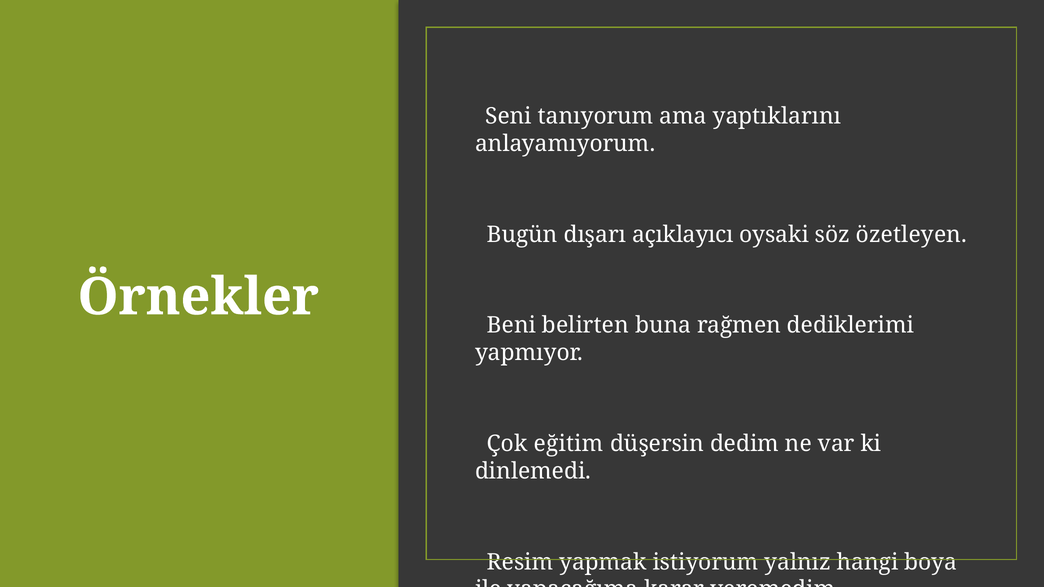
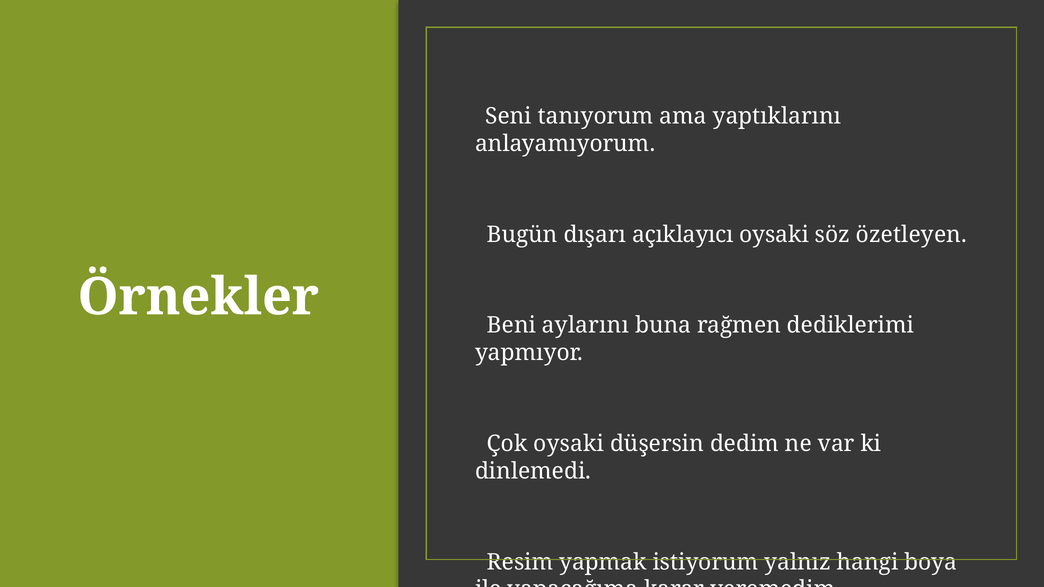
belirten: belirten -> aylarını
Çok eğitim: eğitim -> oysaki
